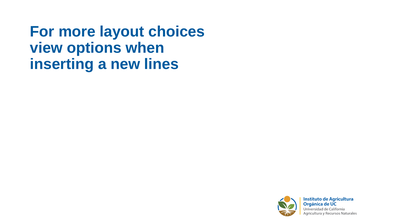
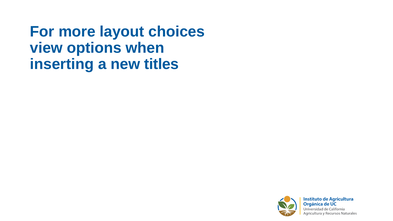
lines: lines -> titles
